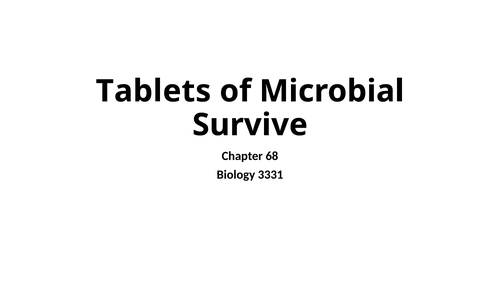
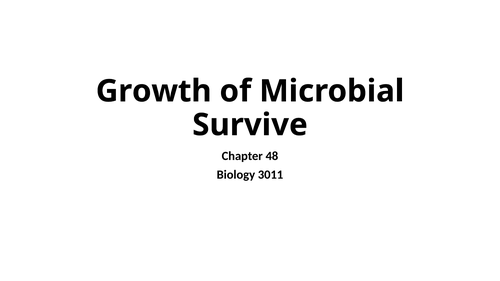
Tablets: Tablets -> Growth
68: 68 -> 48
3331: 3331 -> 3011
